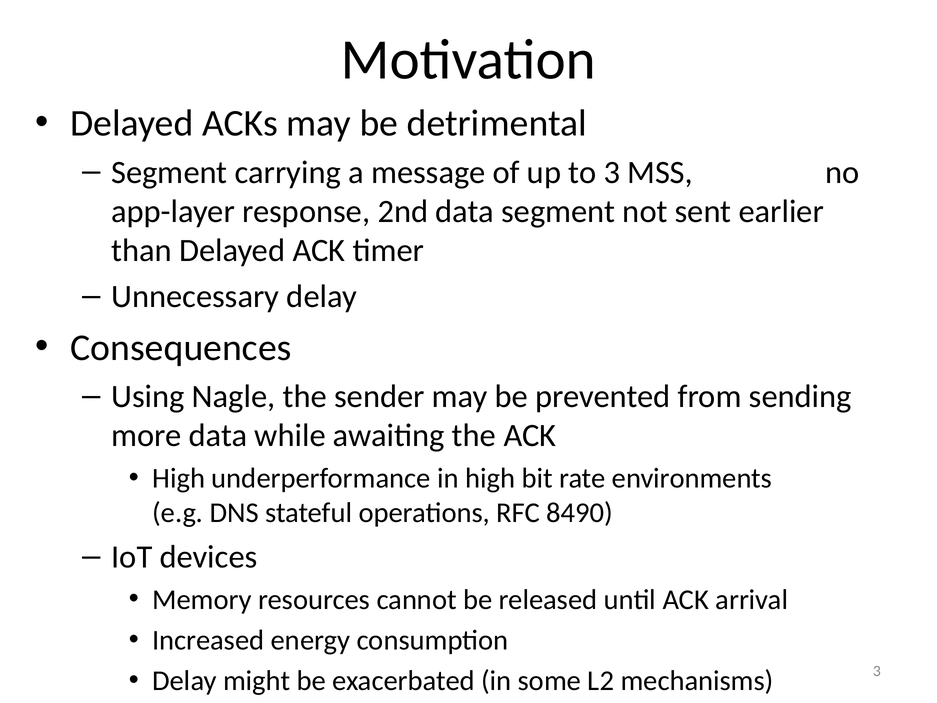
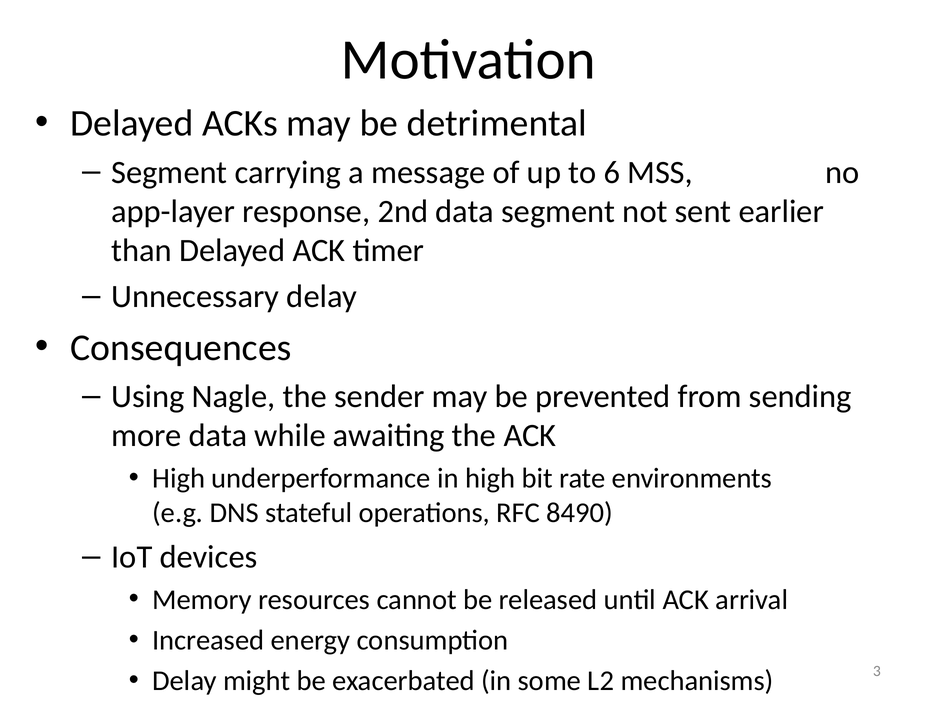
to 3: 3 -> 6
